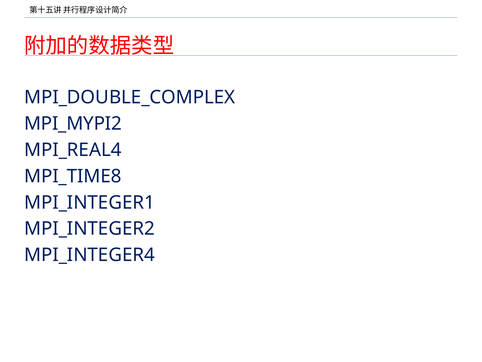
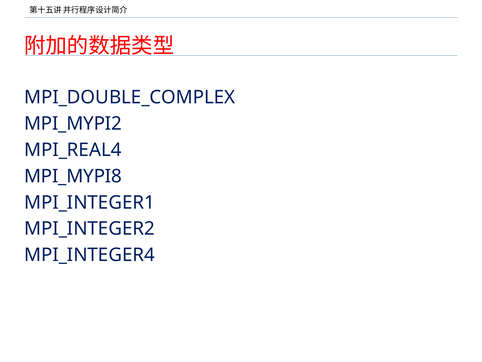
MPI_TIME8: MPI_TIME8 -> MPI_MYPI8
